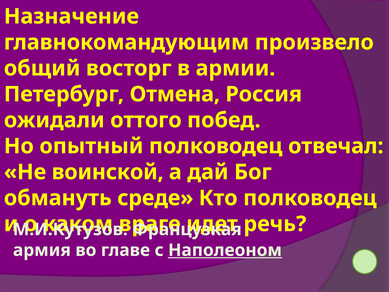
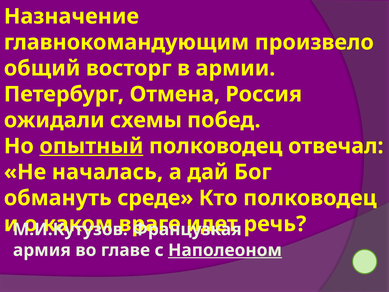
оттого: оттого -> схемы
опытный underline: none -> present
воинской: воинской -> началась
